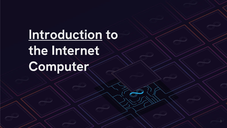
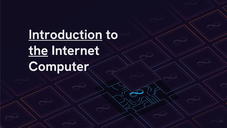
the underline: none -> present
